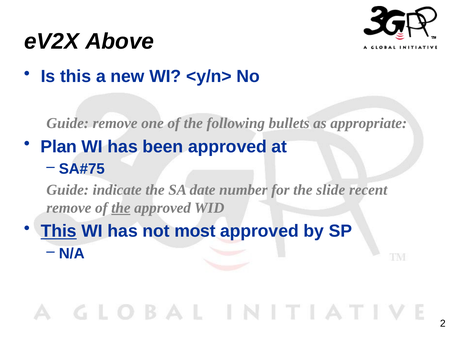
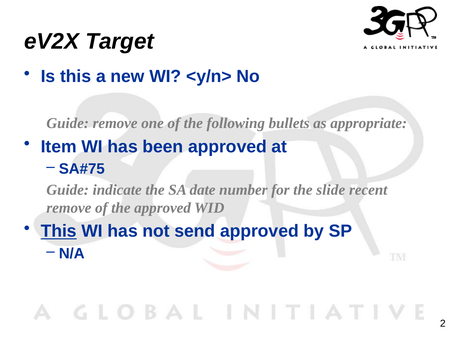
Above: Above -> Target
Plan: Plan -> Item
the at (121, 208) underline: present -> none
most: most -> send
